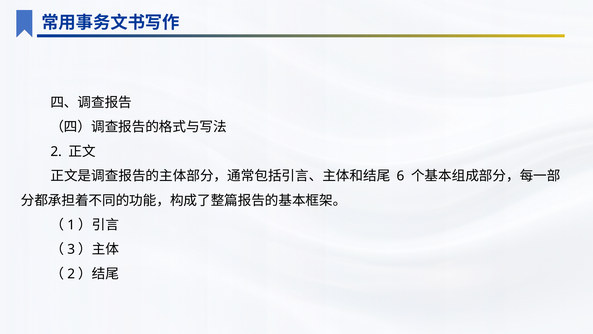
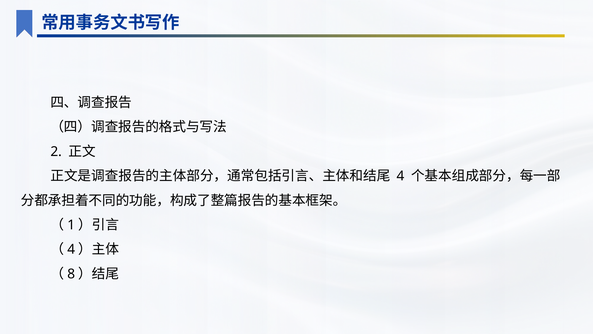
6 at (400, 176): 6 -> 4
3 at (71, 249): 3 -> 4
2 at (71, 274): 2 -> 8
